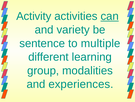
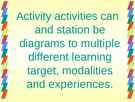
can underline: present -> none
variety: variety -> station
sentence: sentence -> diagrams
group: group -> target
